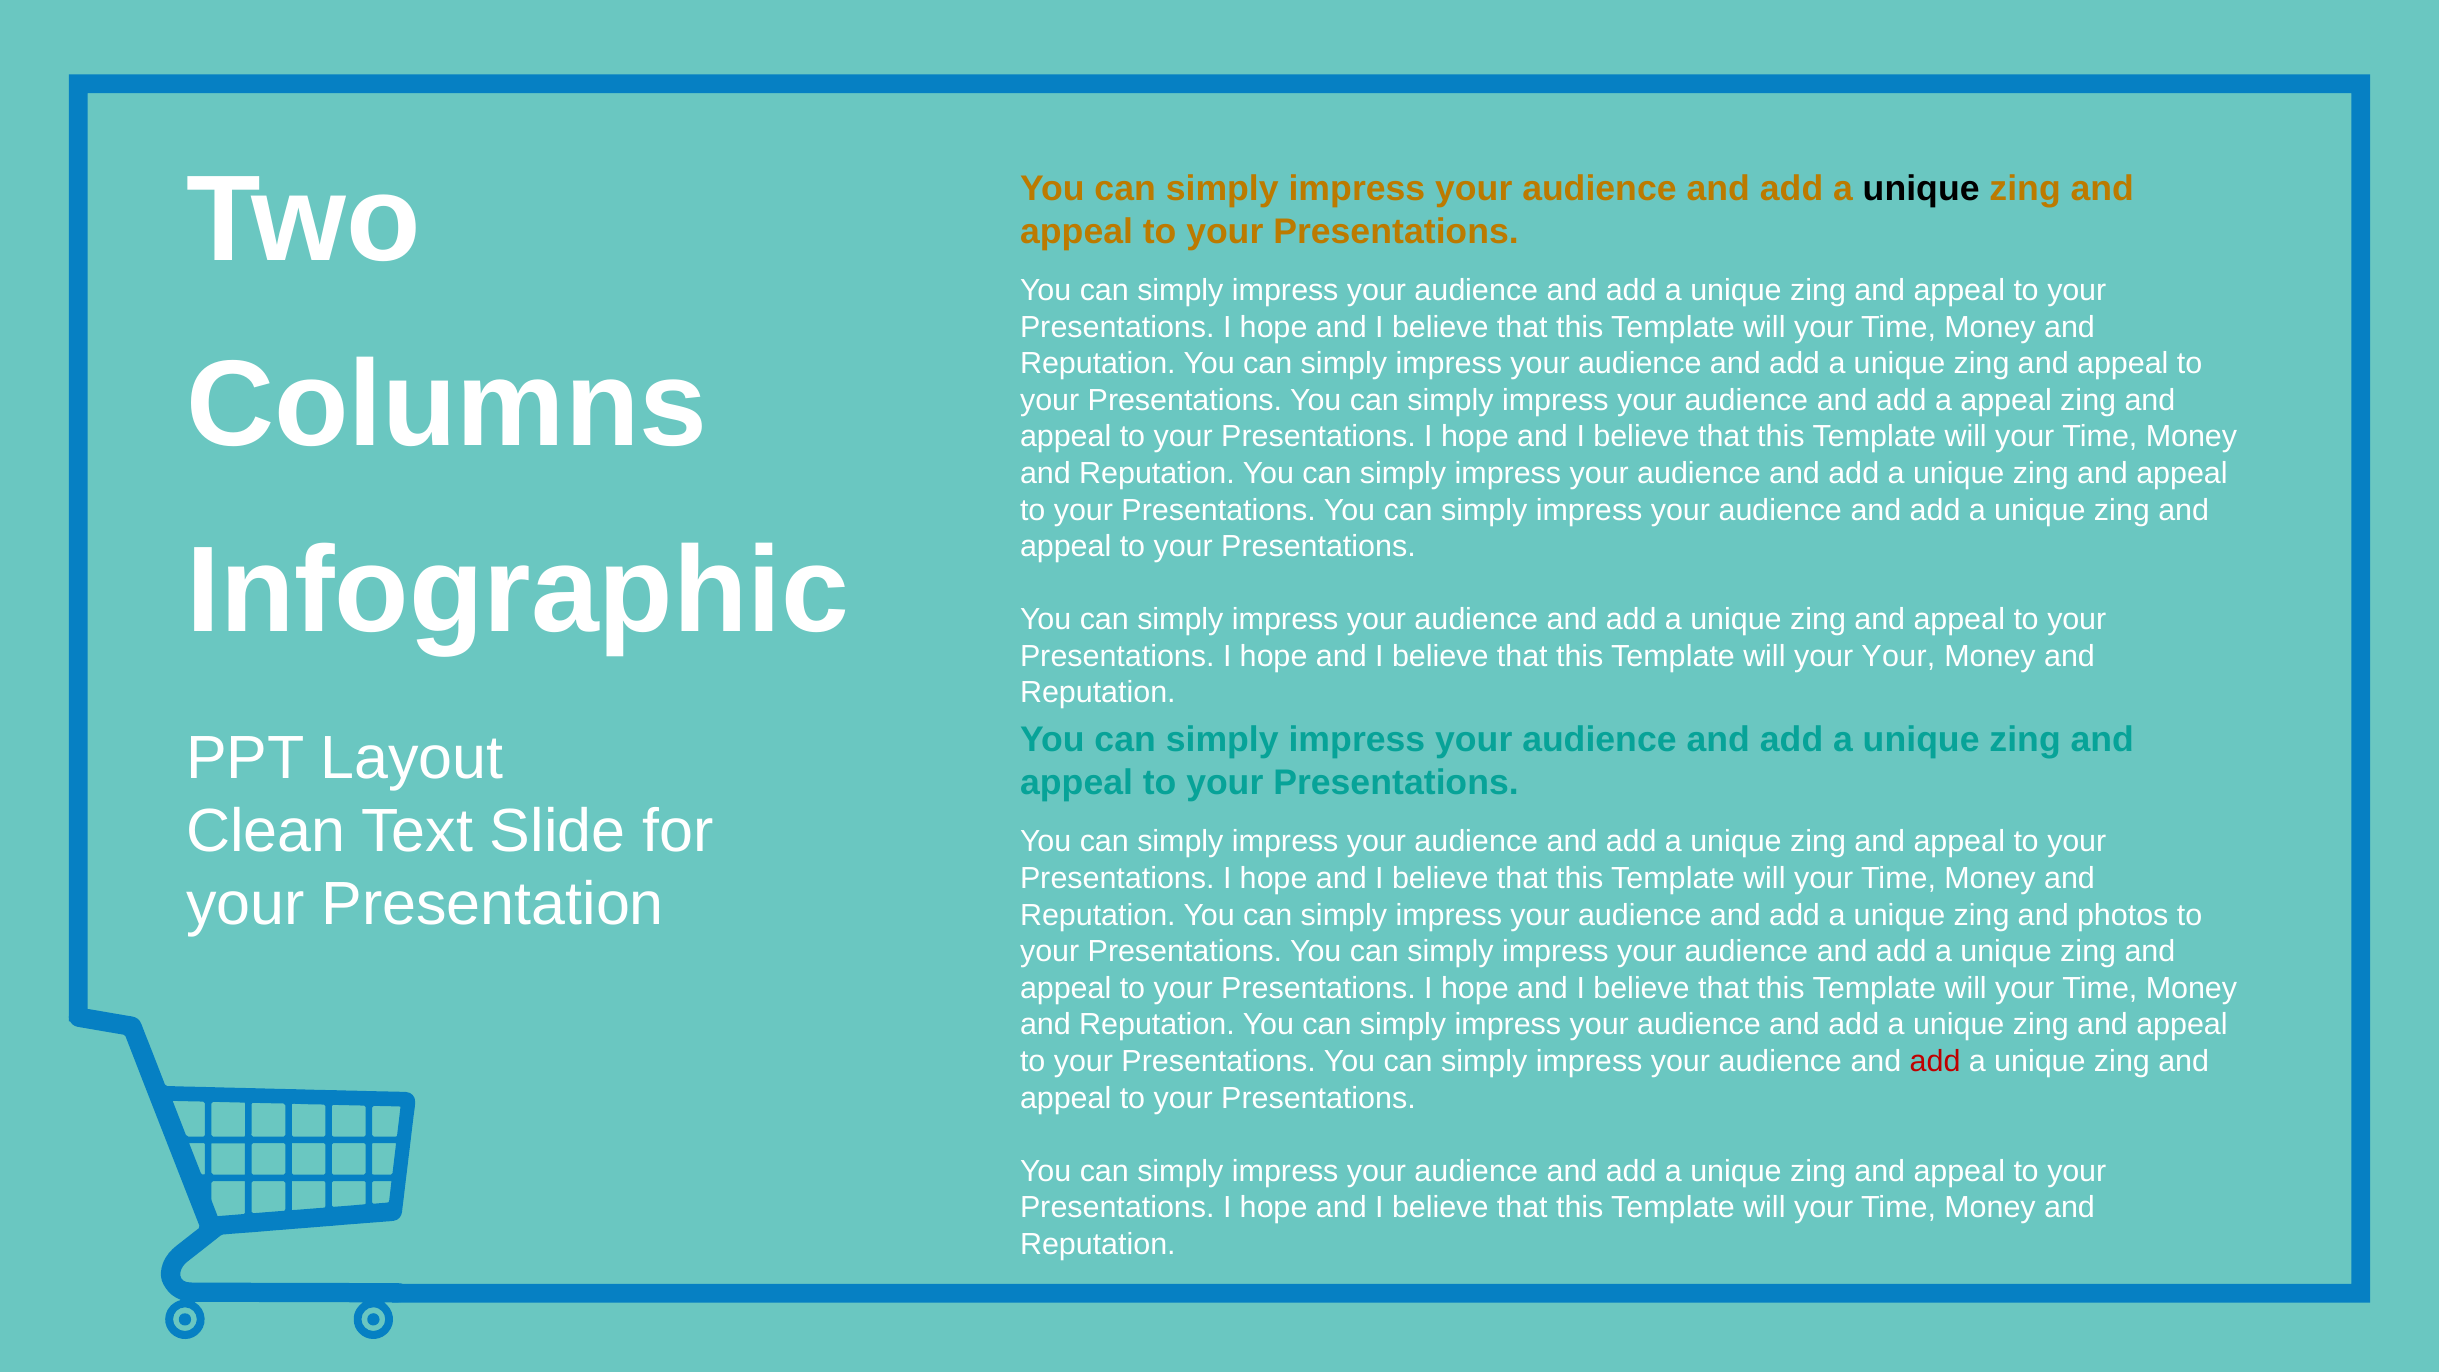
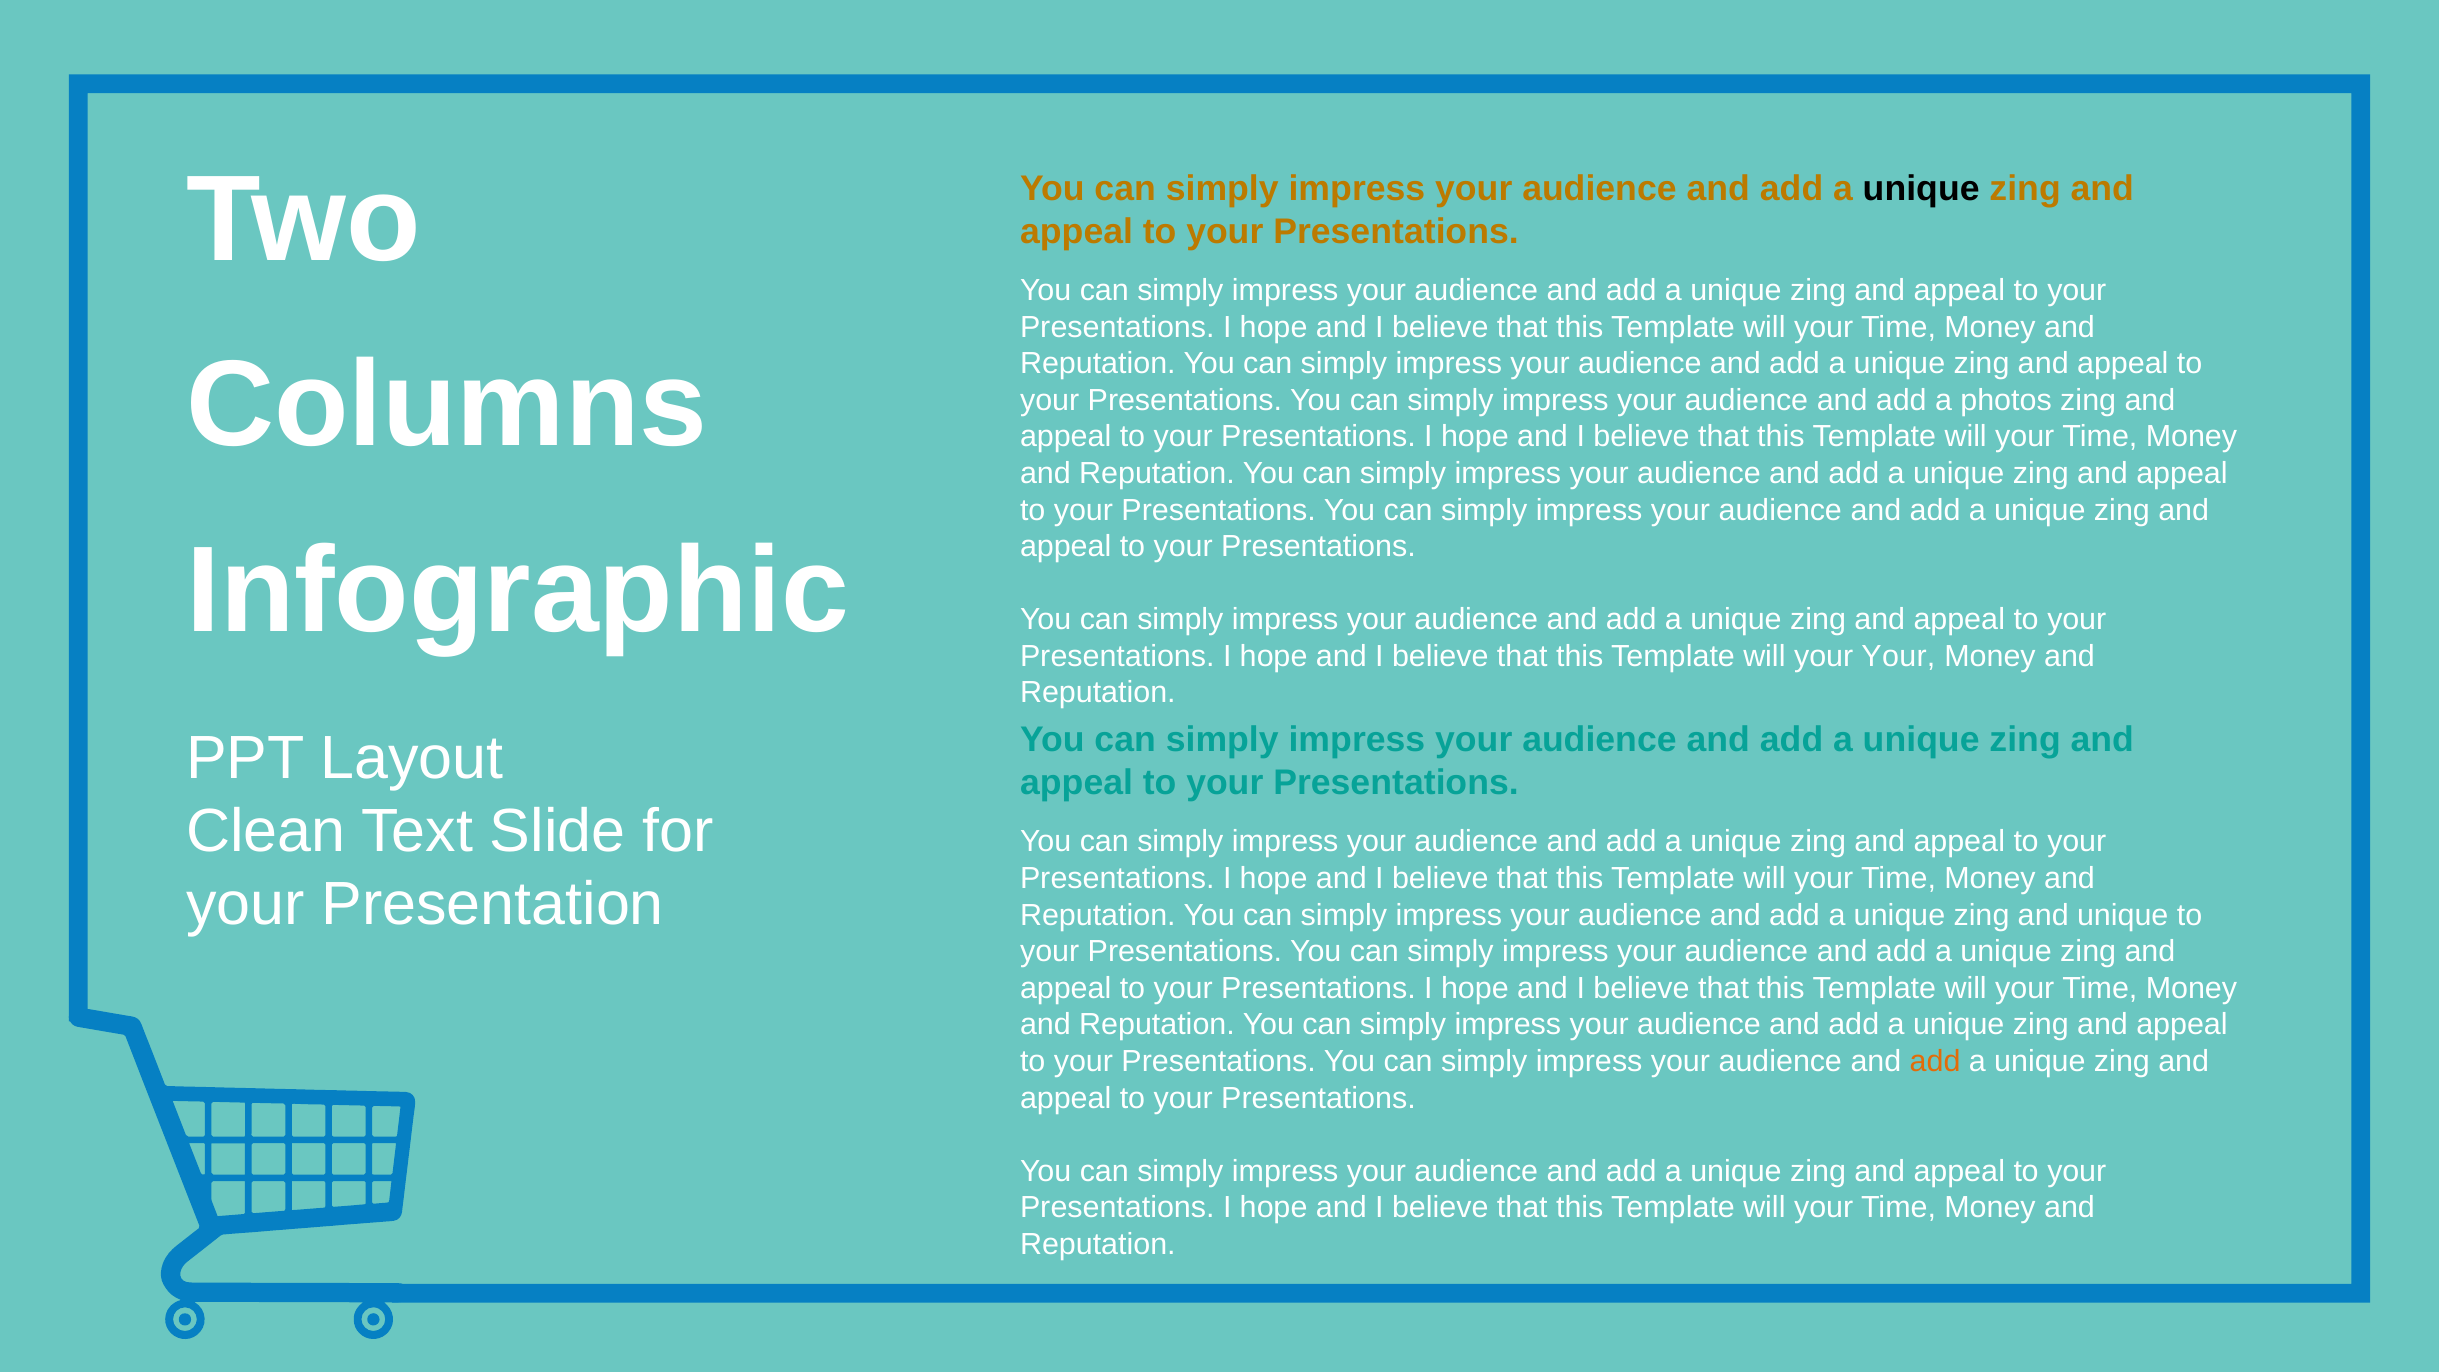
a appeal: appeal -> photos
and photos: photos -> unique
add at (1935, 1061) colour: red -> orange
